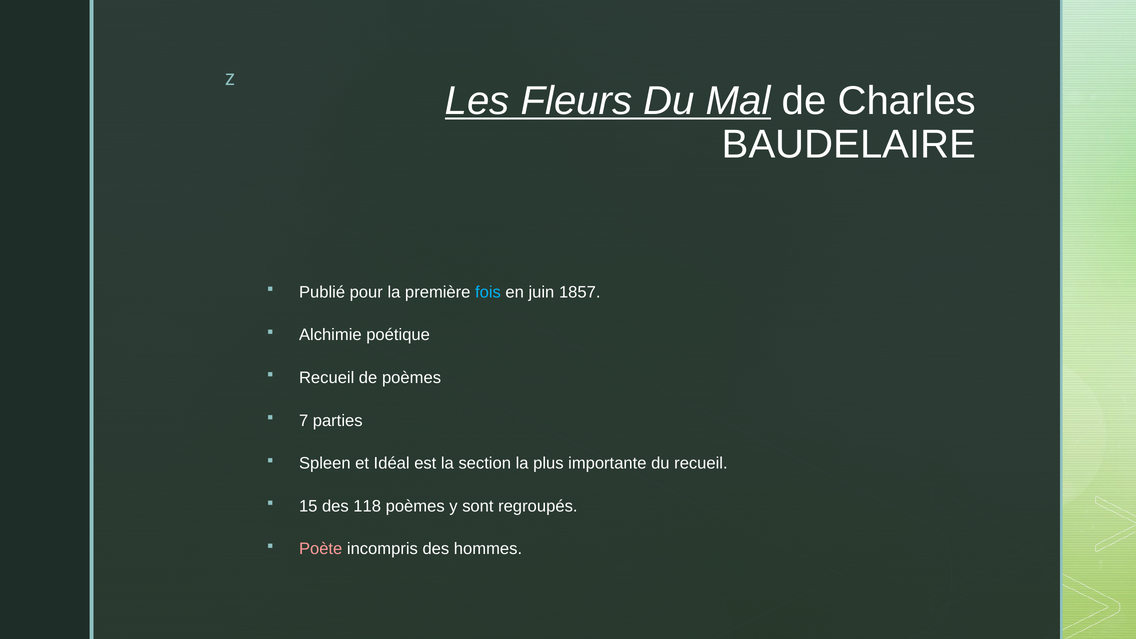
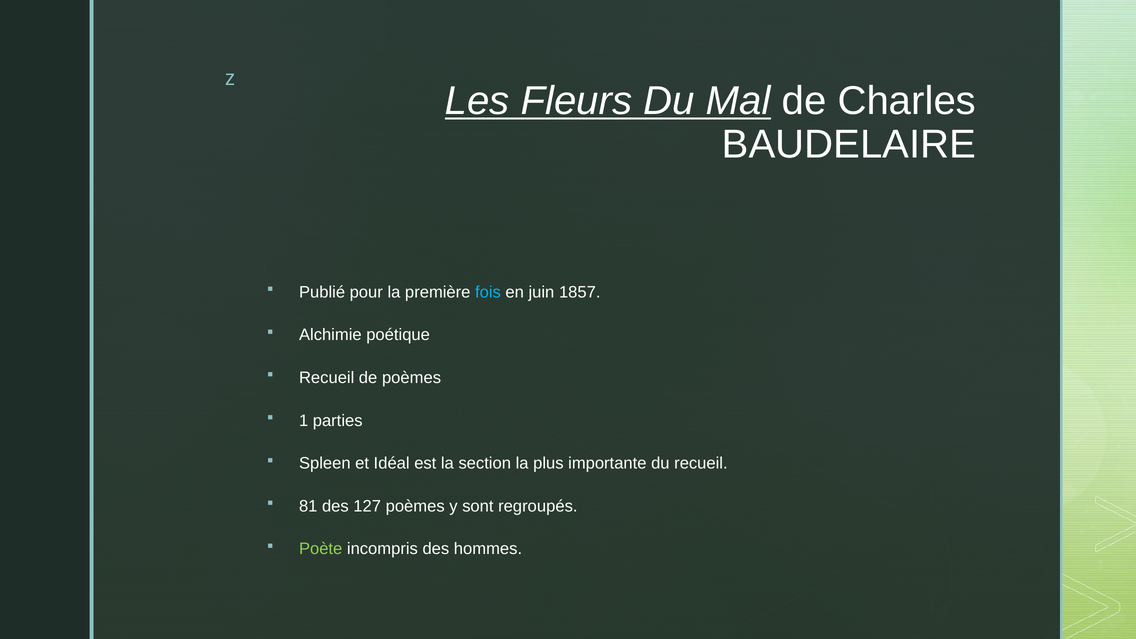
7: 7 -> 1
15: 15 -> 81
118: 118 -> 127
Poète colour: pink -> light green
